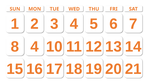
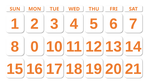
8 4: 4 -> 0
